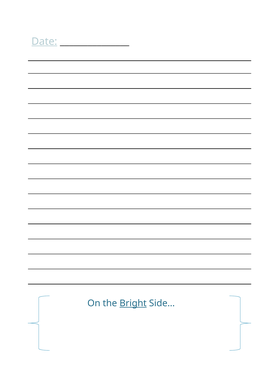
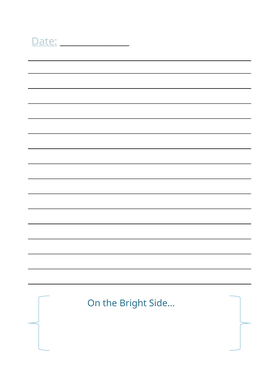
Bright underline: present -> none
